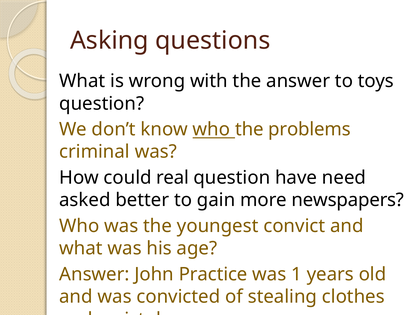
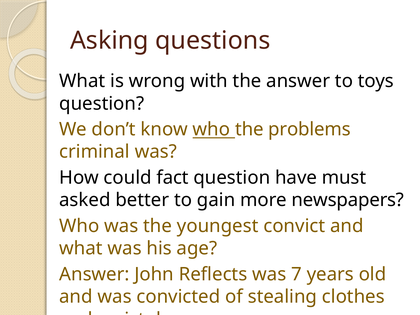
real: real -> fact
need: need -> must
Practice: Practice -> Reflects
1: 1 -> 7
